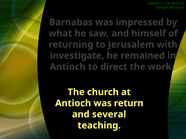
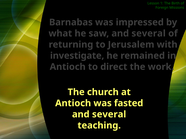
saw and himself: himself -> several
return: return -> fasted
